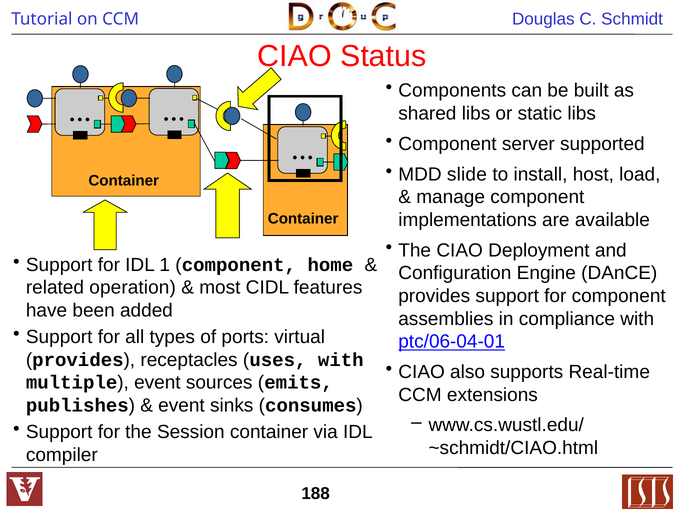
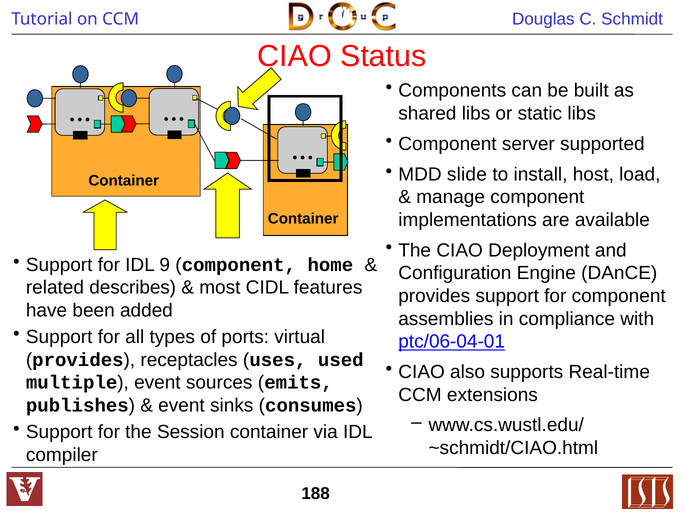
1: 1 -> 9
operation: operation -> describes
uses with: with -> used
